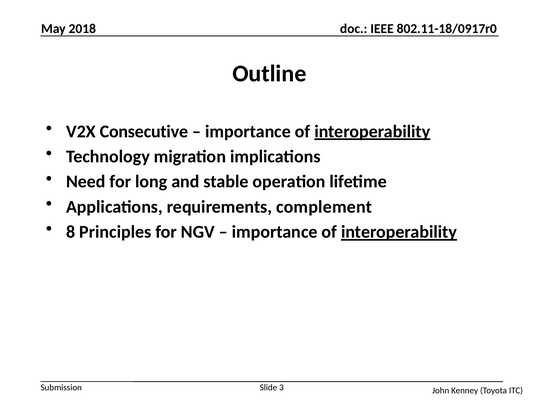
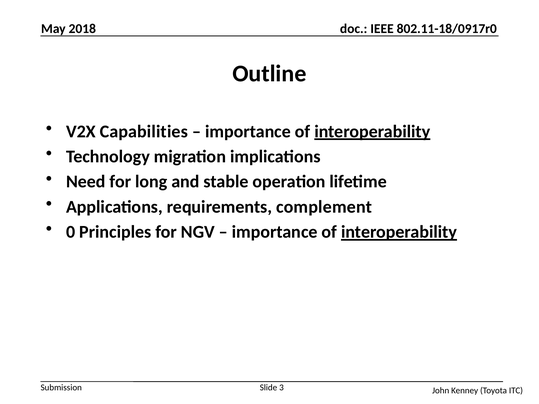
Consecutive: Consecutive -> Capabilities
8: 8 -> 0
